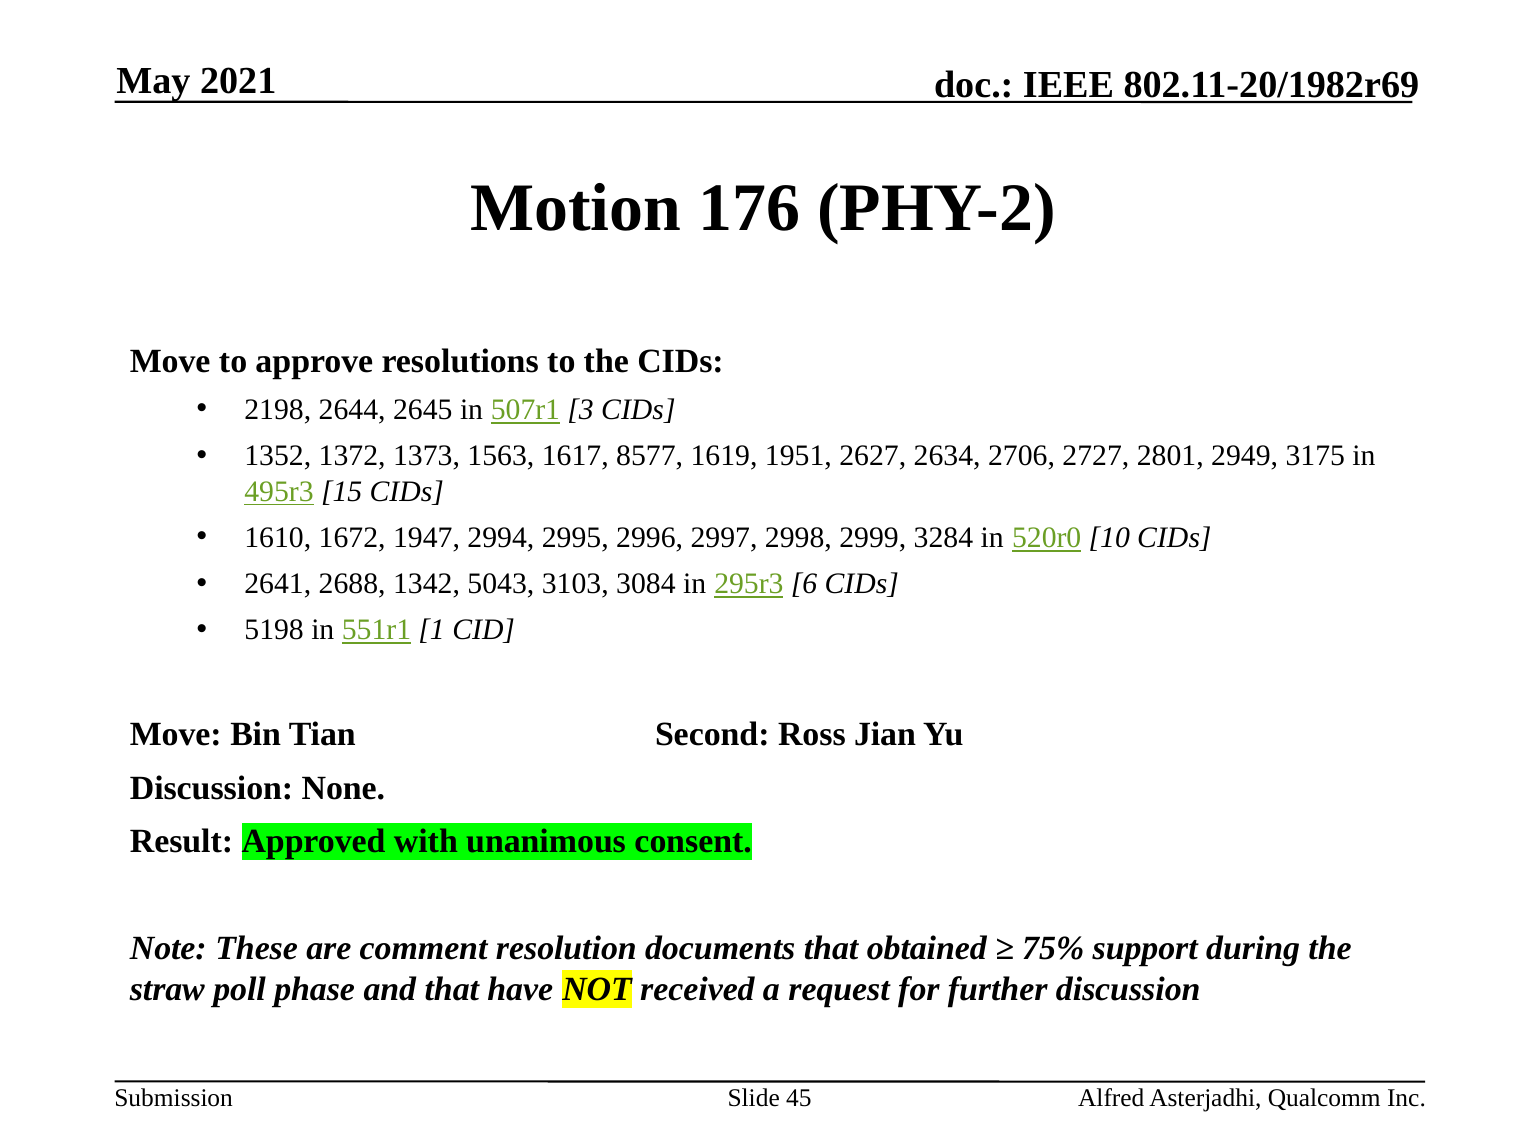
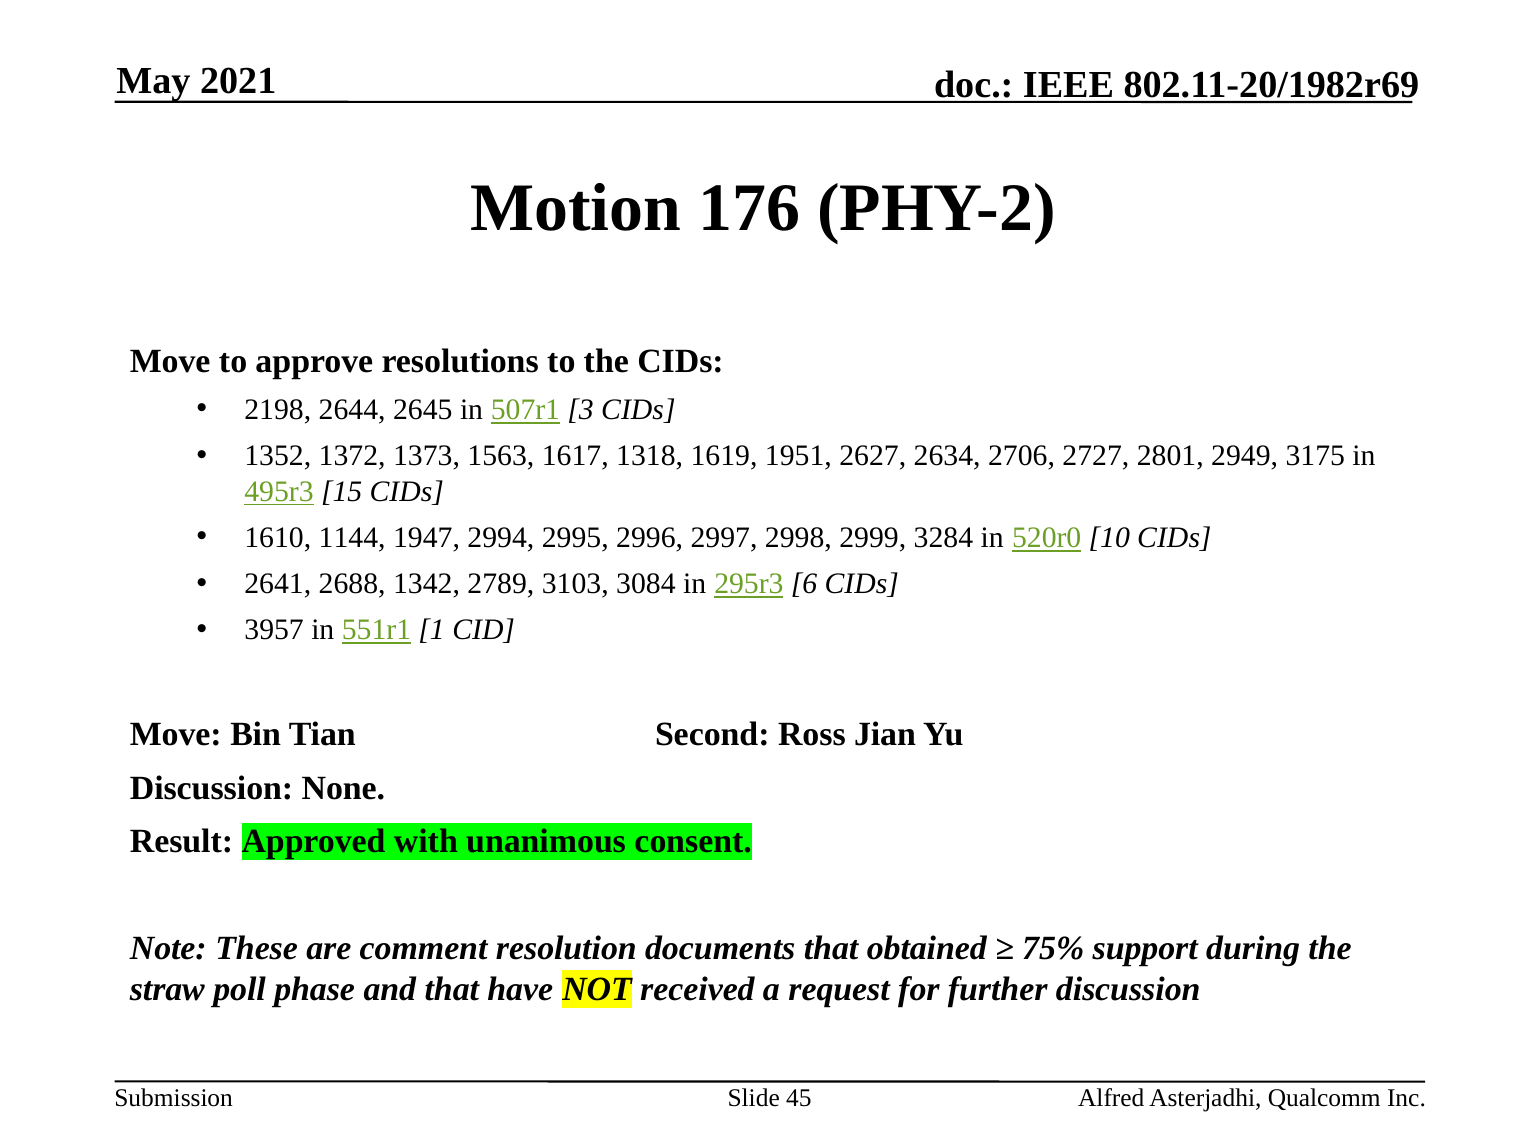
8577: 8577 -> 1318
1672: 1672 -> 1144
5043: 5043 -> 2789
5198: 5198 -> 3957
